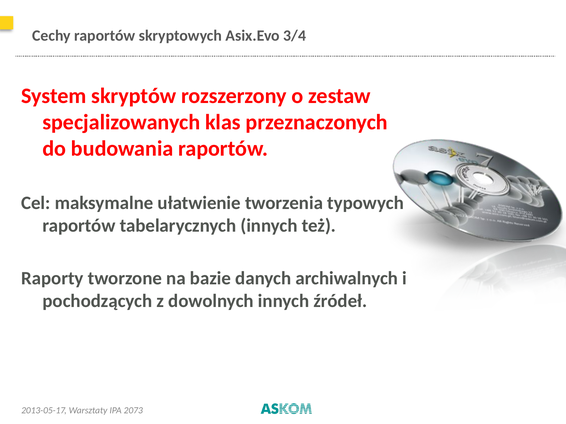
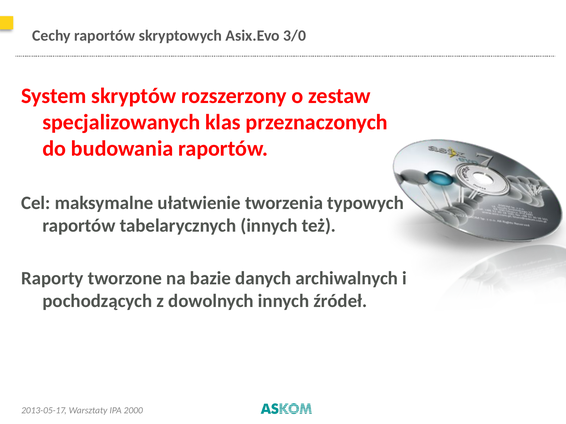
3/4: 3/4 -> 3/0
2073: 2073 -> 2000
